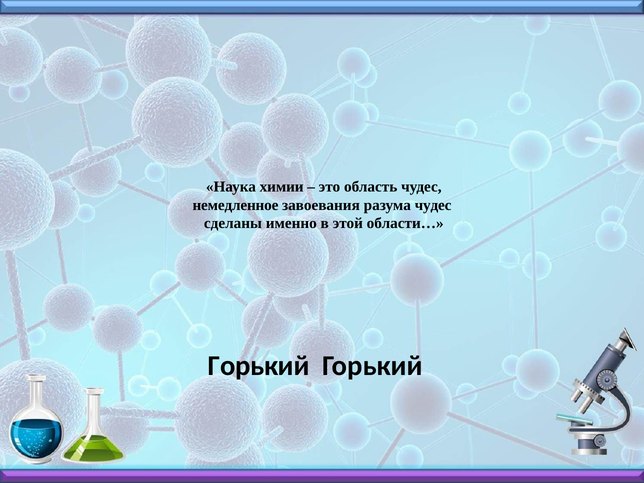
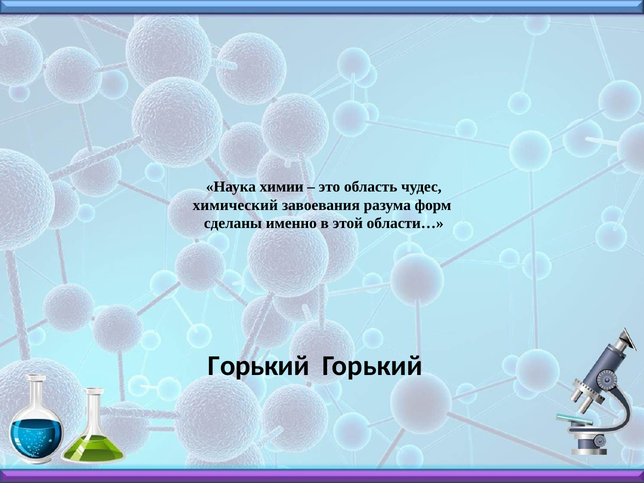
немедленное: немедленное -> химический
разума чудес: чудес -> форм
